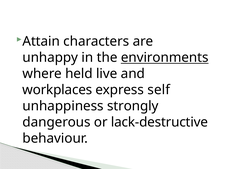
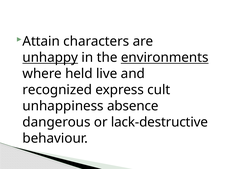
unhappy underline: none -> present
workplaces: workplaces -> recognized
self: self -> cult
strongly: strongly -> absence
